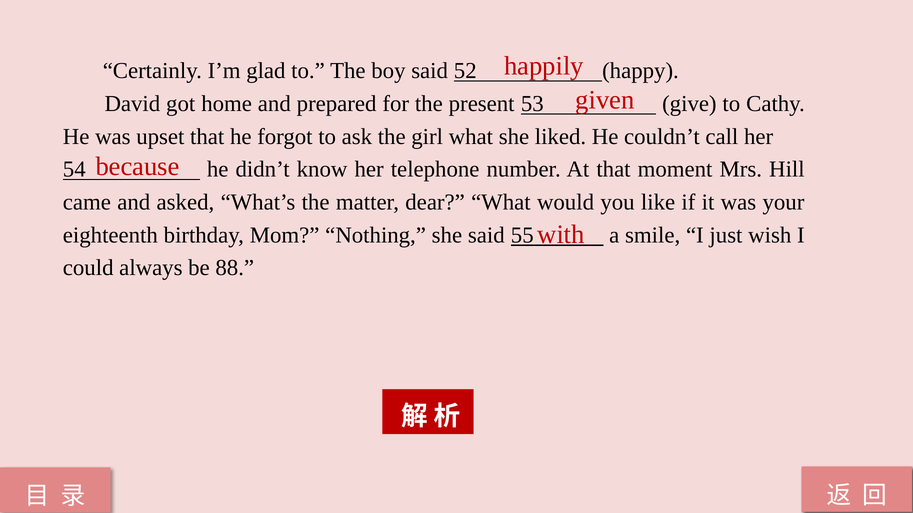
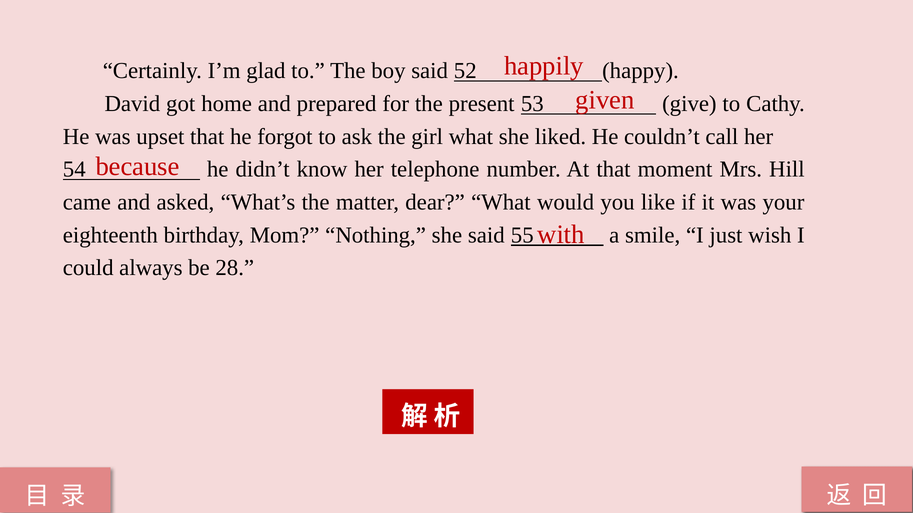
88: 88 -> 28
